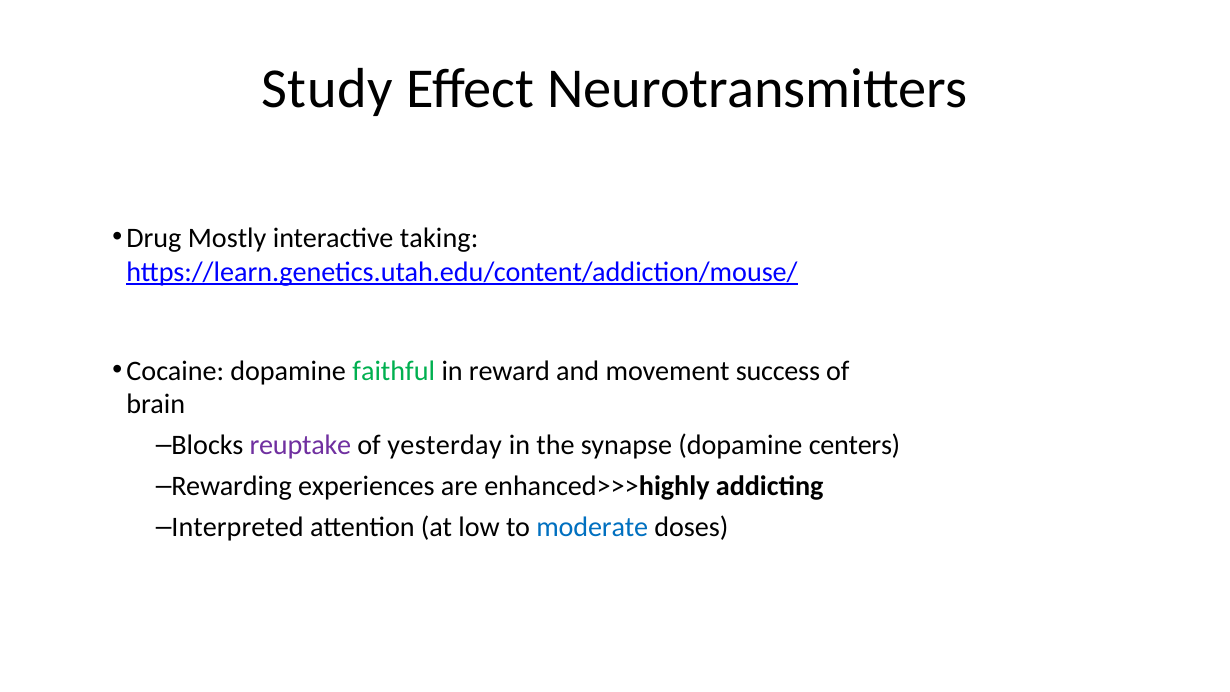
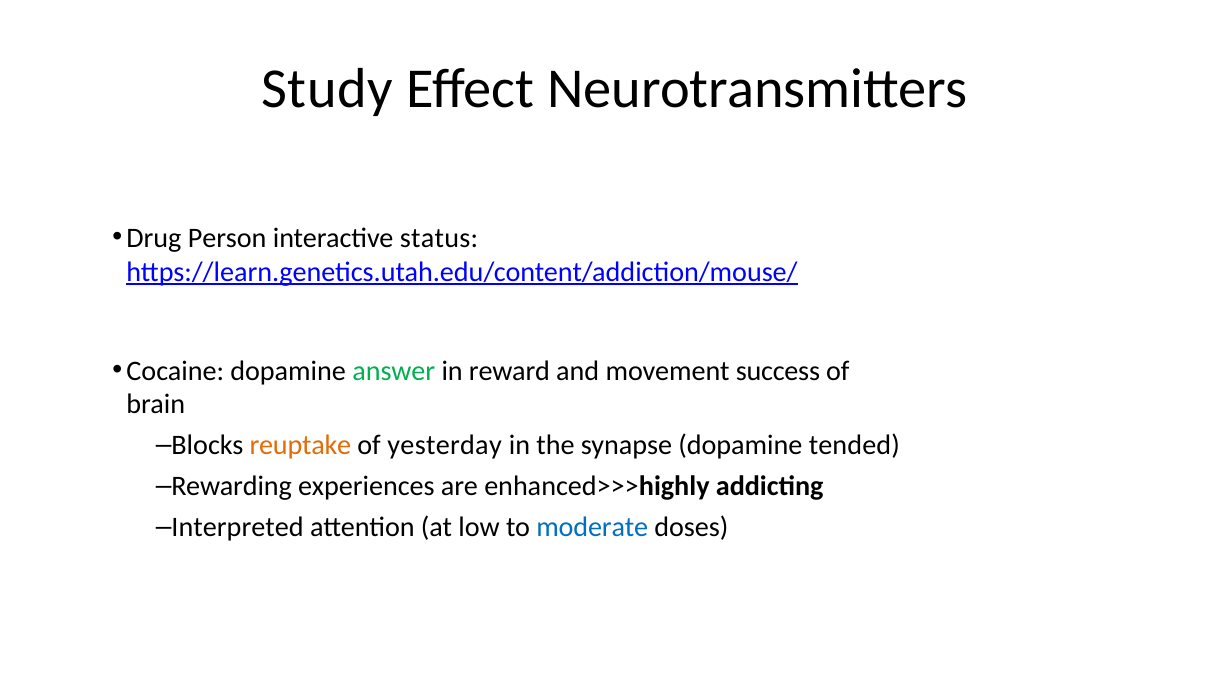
Mostly: Mostly -> Person
taking: taking -> status
faithful: faithful -> answer
reuptake colour: purple -> orange
centers: centers -> tended
